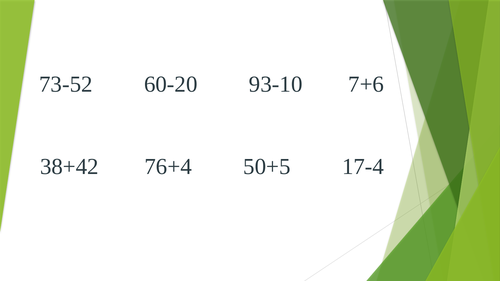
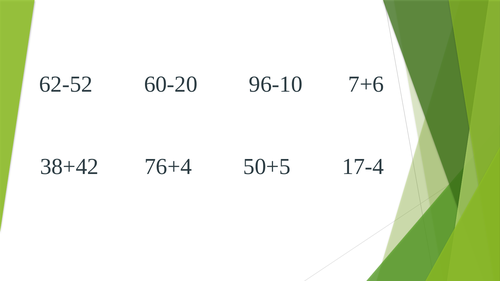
73-52: 73-52 -> 62-52
93-10: 93-10 -> 96-10
